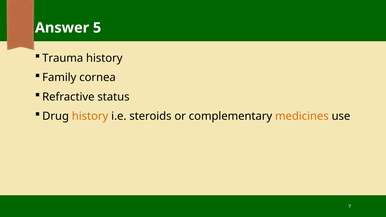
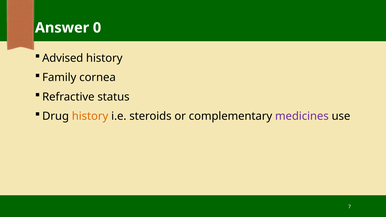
5: 5 -> 0
Trauma: Trauma -> Advised
medicines colour: orange -> purple
